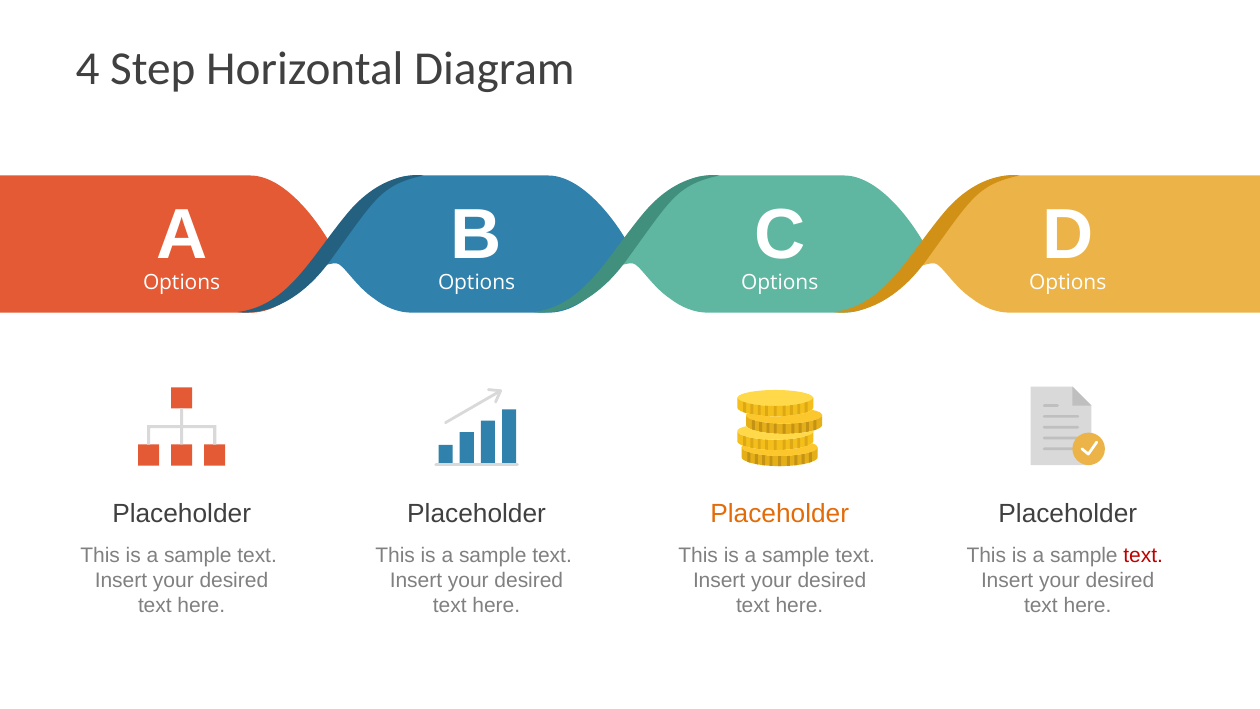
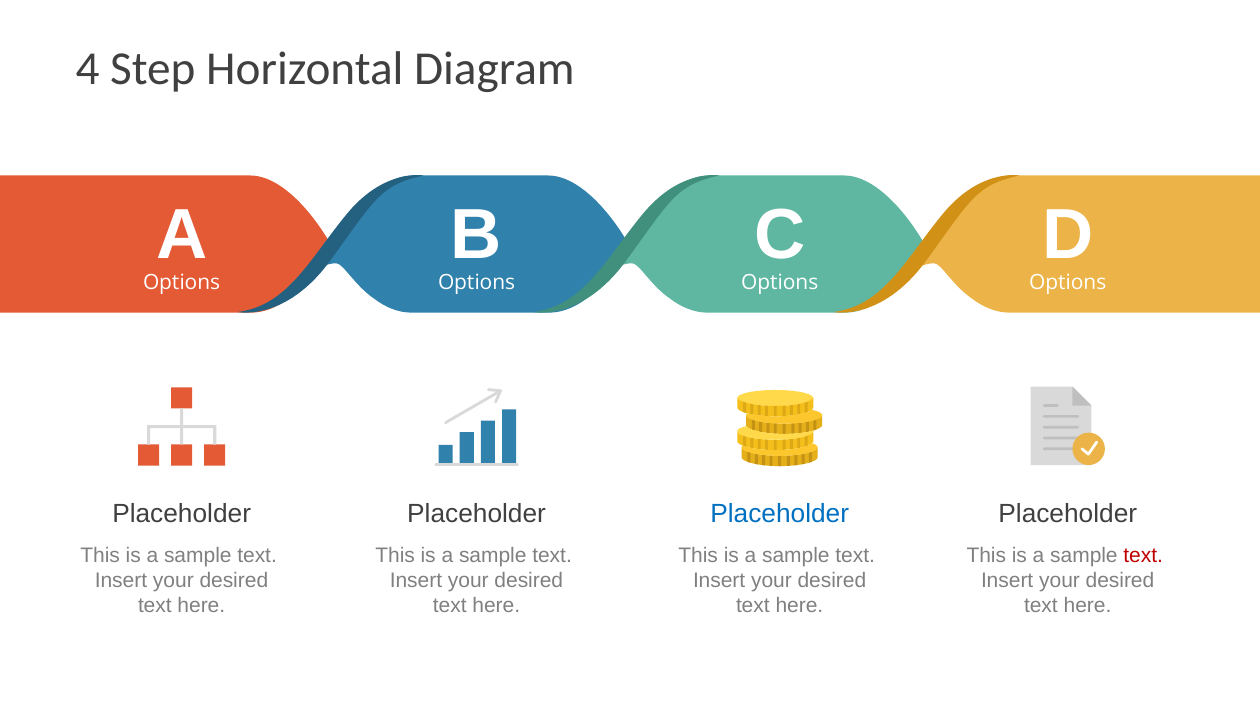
Placeholder at (780, 514) colour: orange -> blue
